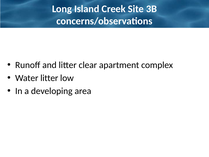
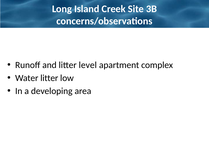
clear: clear -> level
